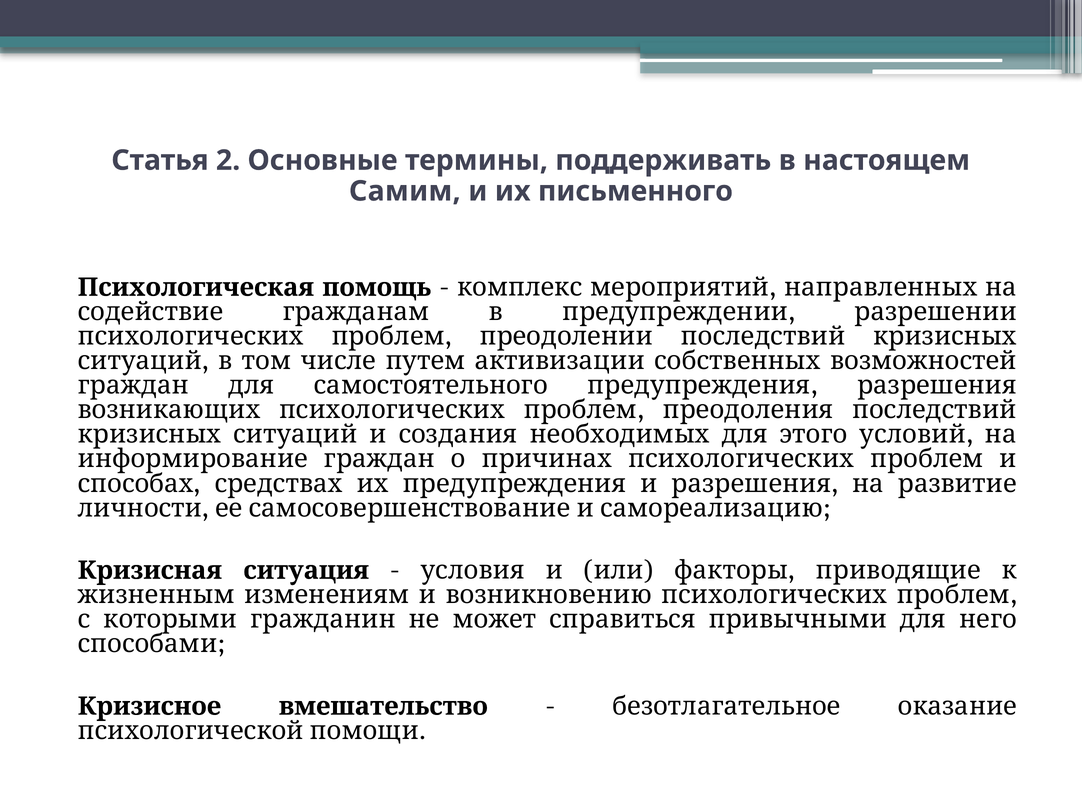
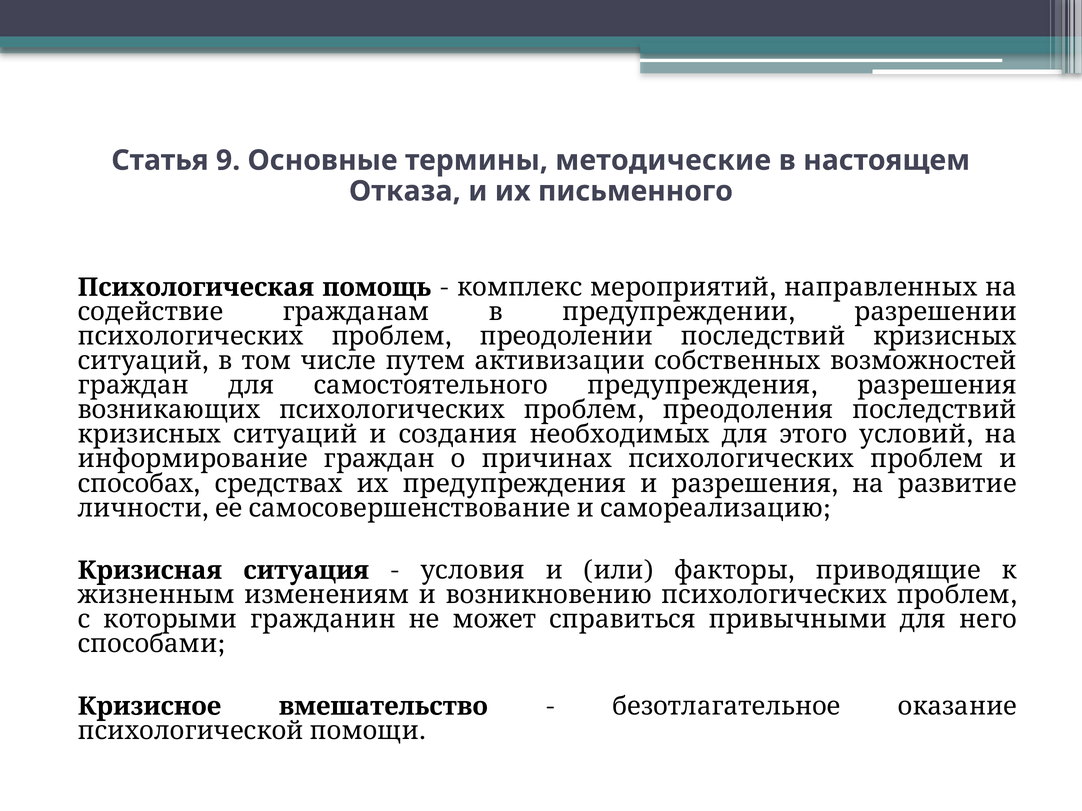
2: 2 -> 9
поддерживать: поддерживать -> методические
Самим: Самим -> Отказа
